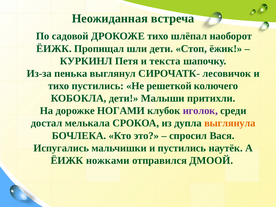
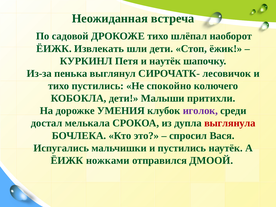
Пропищал: Пропищал -> Извлекать
и текста: текста -> наутёк
решеткой: решеткой -> спокойно
НОГАМИ: НОГАМИ -> УМЕНИЯ
выглянула colour: orange -> red
